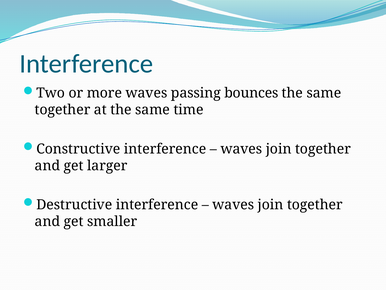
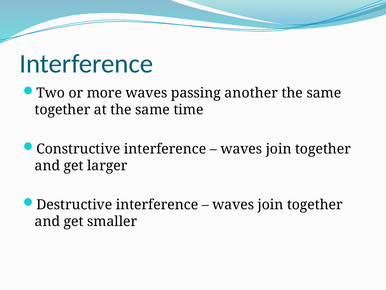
bounces: bounces -> another
